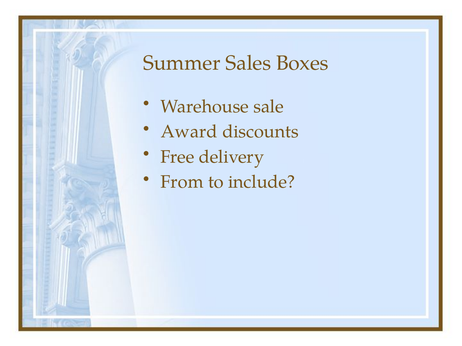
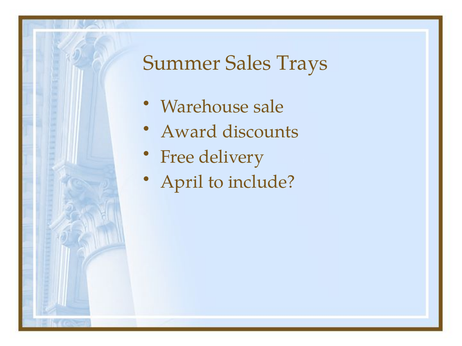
Boxes: Boxes -> Trays
From: From -> April
